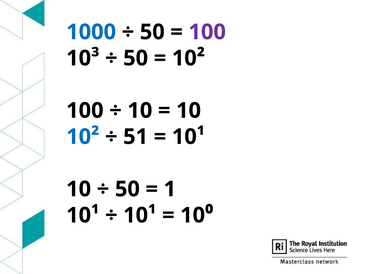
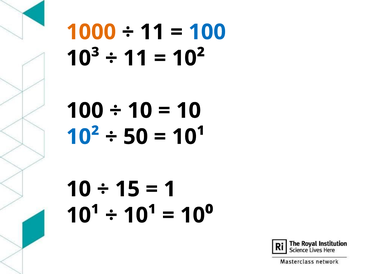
1000 colour: blue -> orange
50 at (152, 32): 50 -> 11
100 at (207, 32) colour: purple -> blue
50 at (136, 58): 50 -> 11
51: 51 -> 50
50 at (127, 189): 50 -> 15
